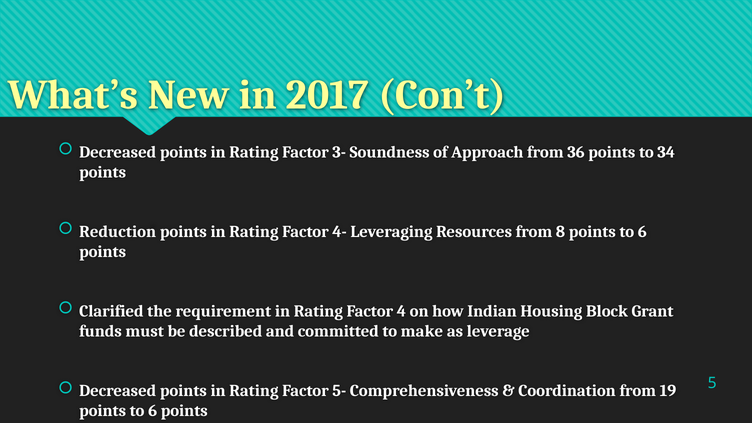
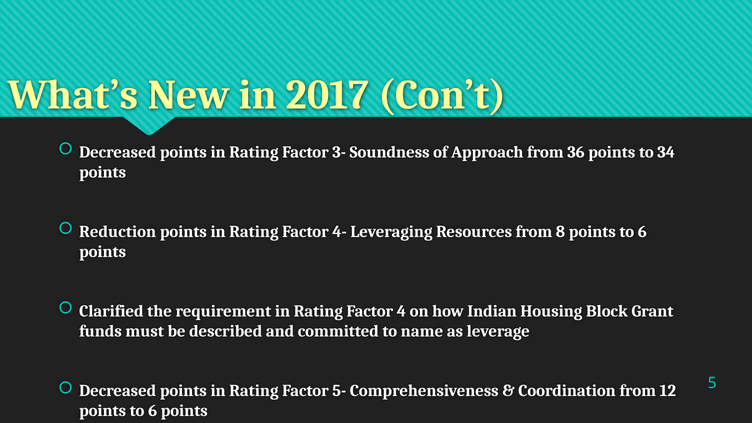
make: make -> name
19: 19 -> 12
